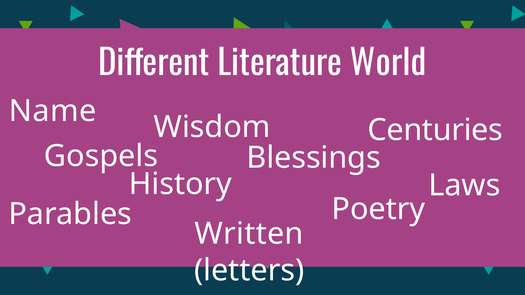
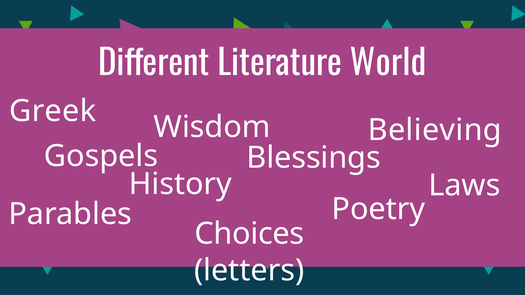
Name: Name -> Greek
Centuries: Centuries -> Believing
Written: Written -> Choices
